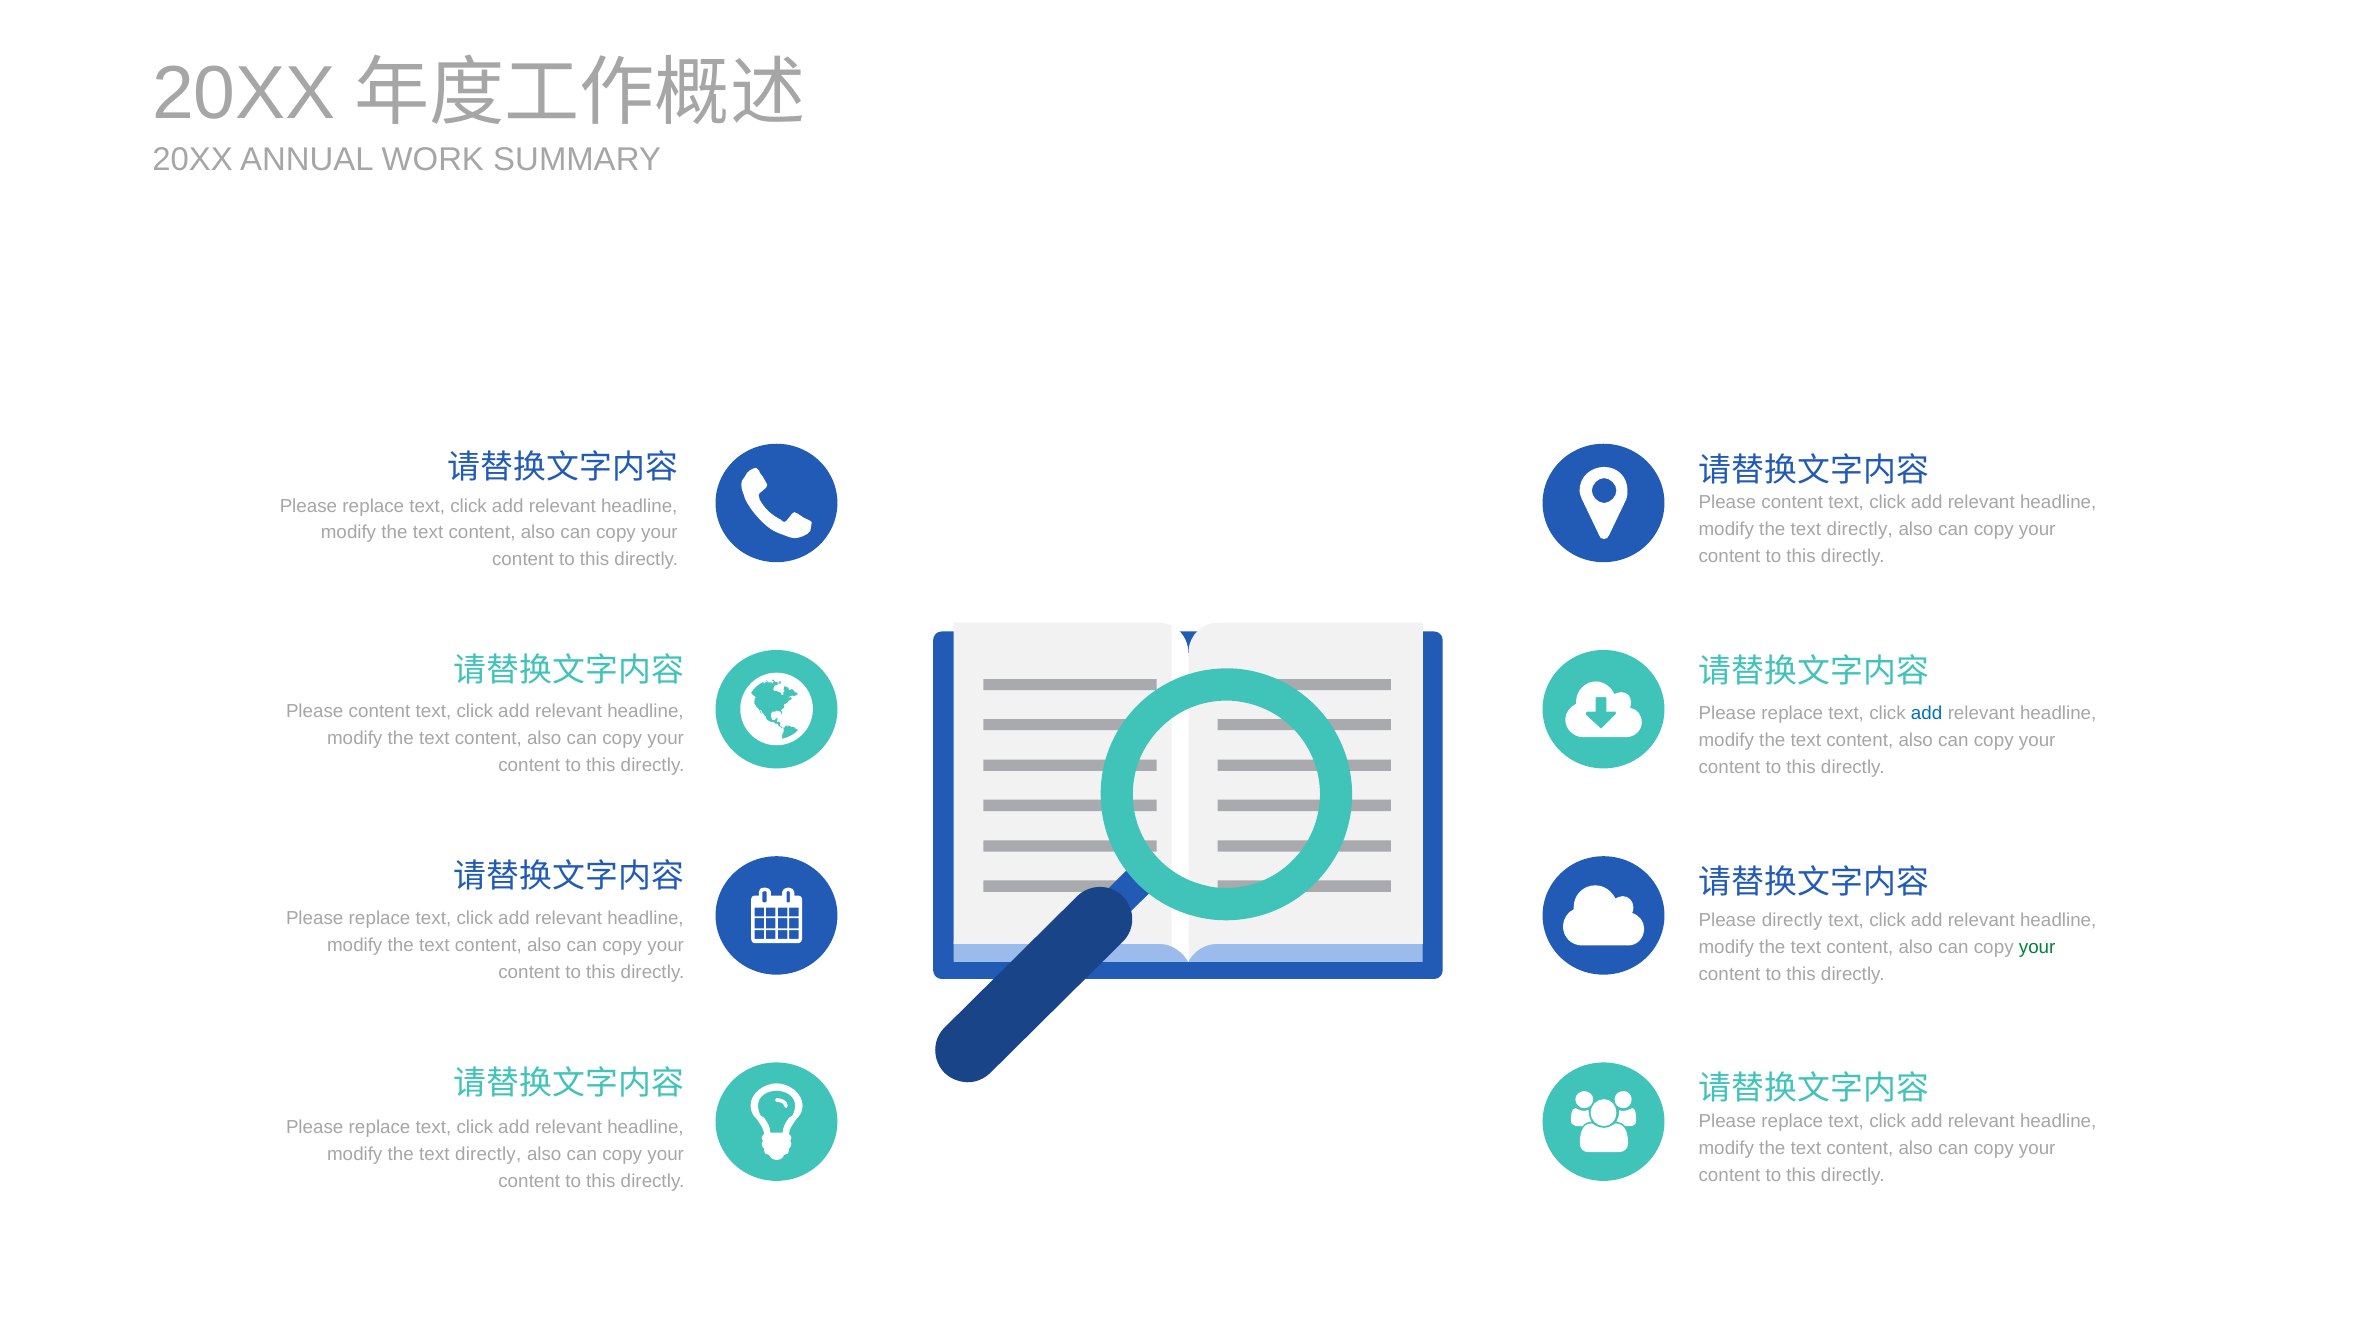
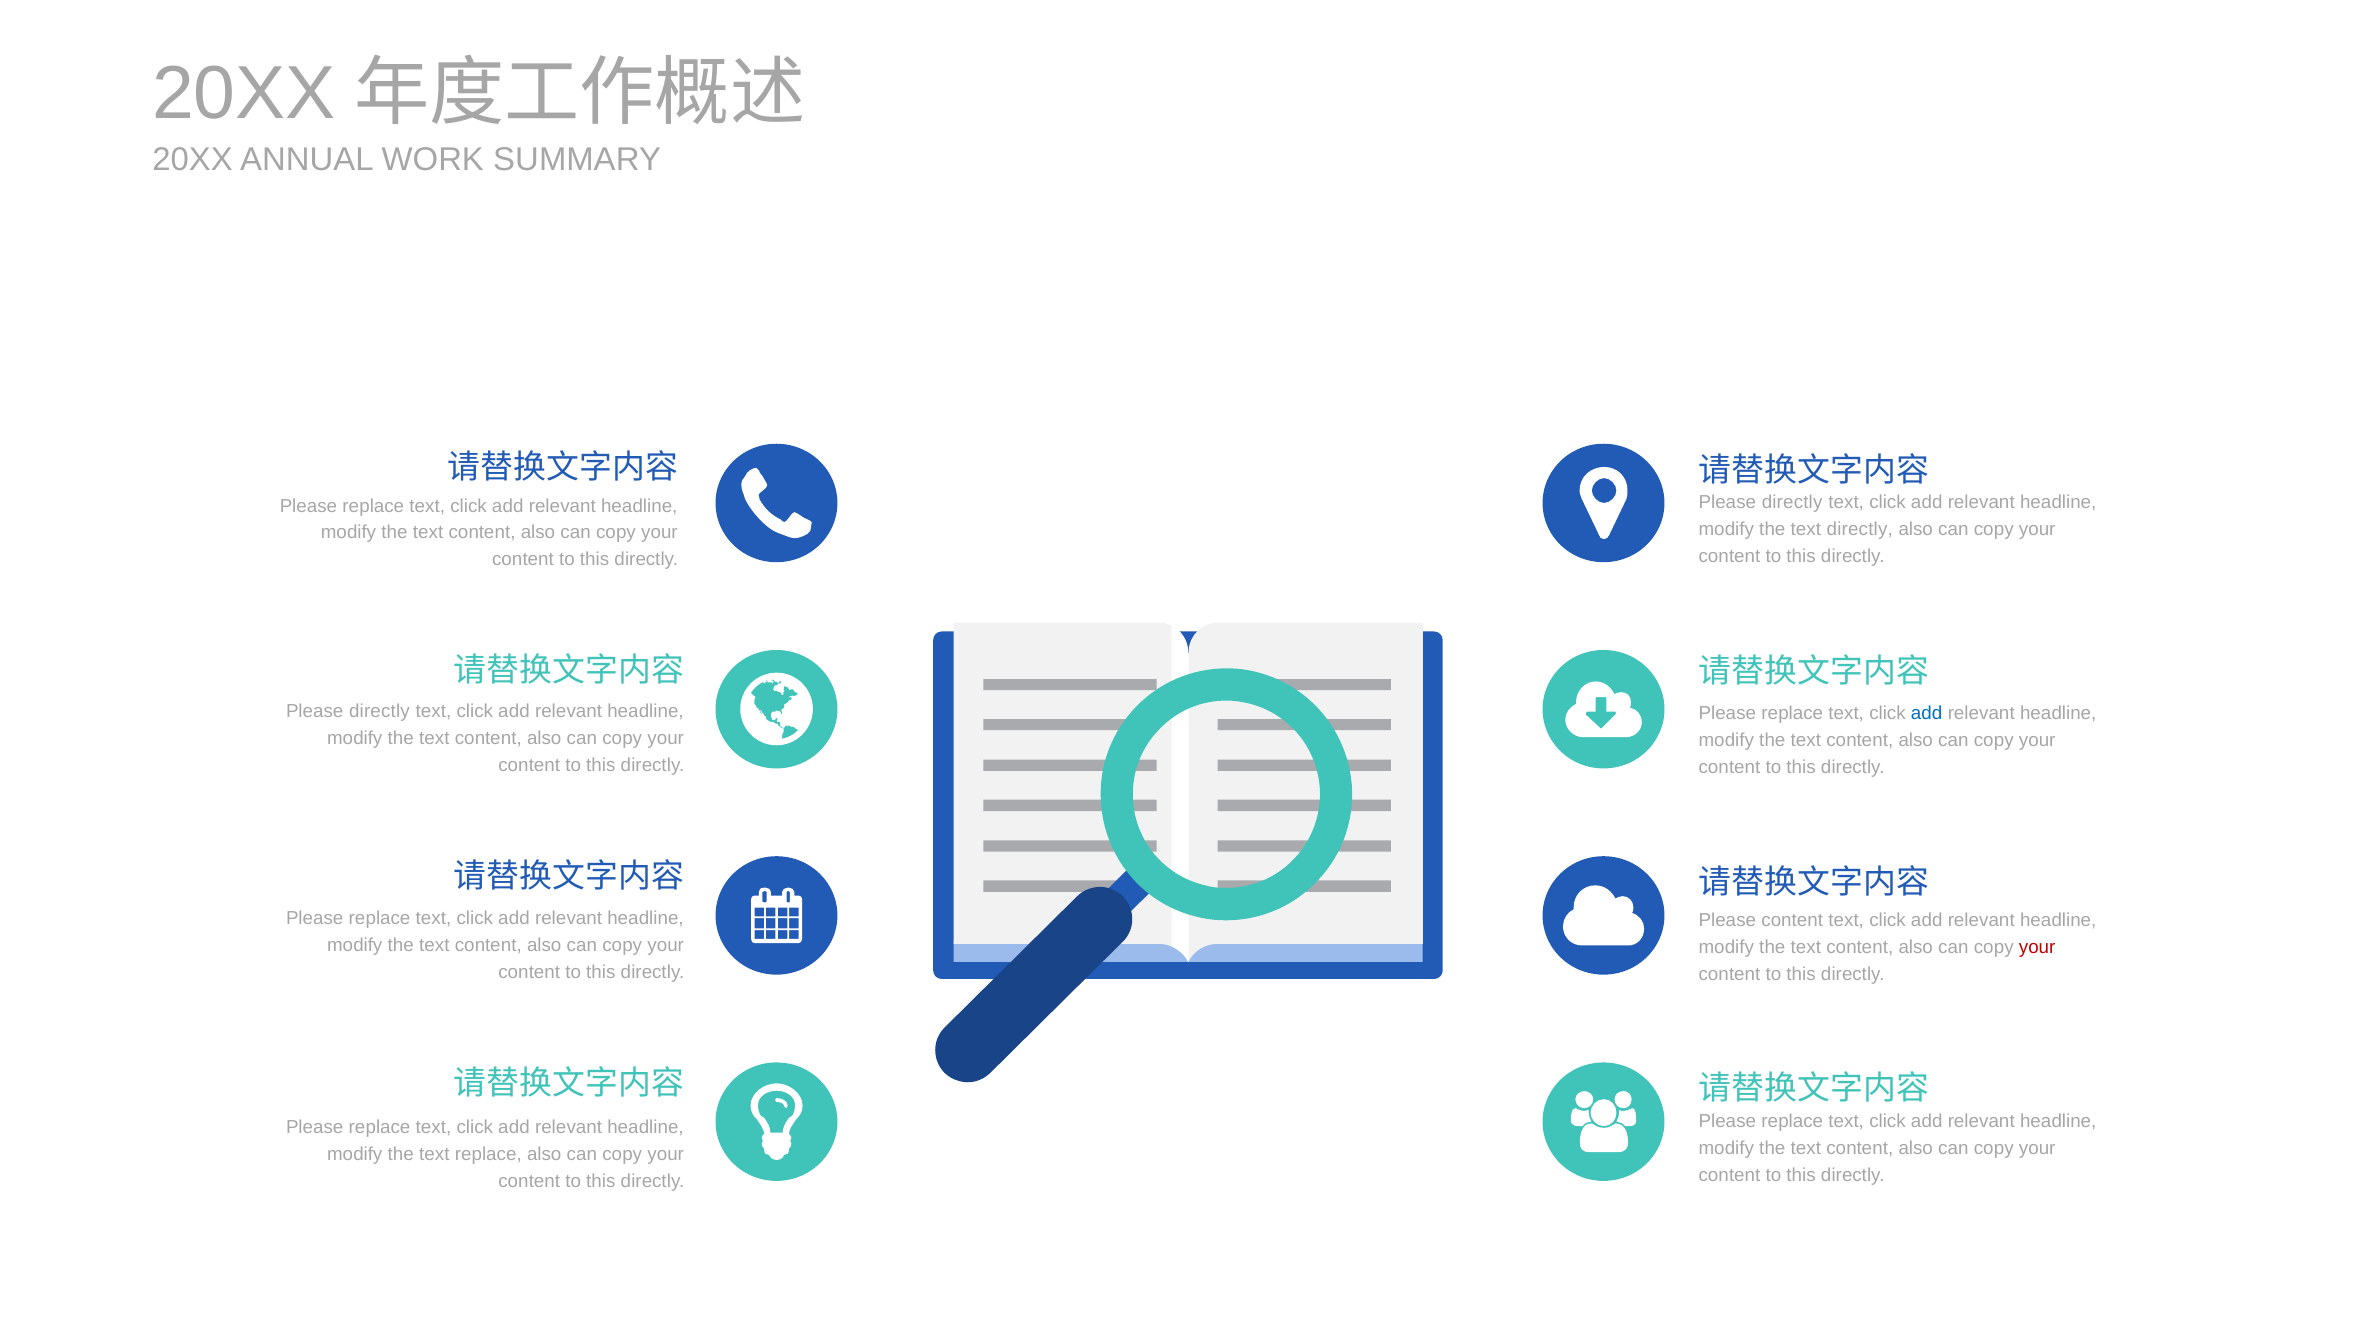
content at (1792, 503): content -> directly
content at (380, 711): content -> directly
Please directly: directly -> content
your at (2037, 947) colour: green -> red
directly at (488, 1154): directly -> replace
